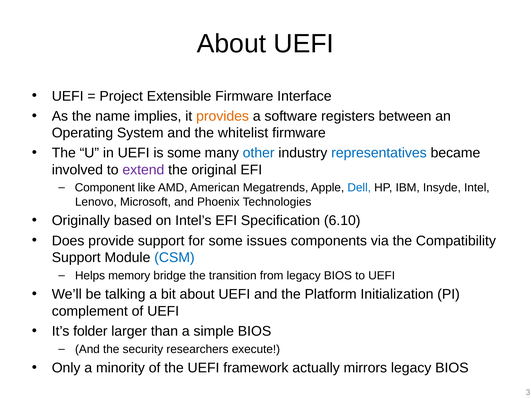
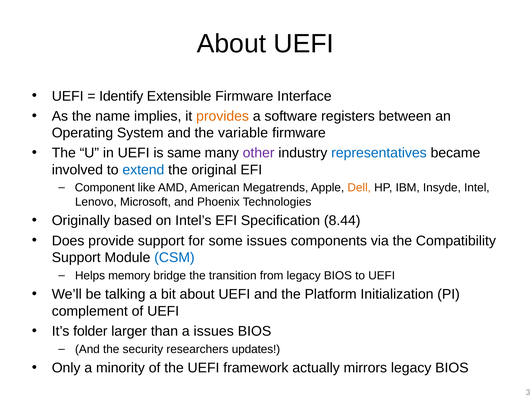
Project: Project -> Identify
whitelist: whitelist -> variable
is some: some -> same
other colour: blue -> purple
extend colour: purple -> blue
Dell colour: blue -> orange
6.10: 6.10 -> 8.44
a simple: simple -> issues
execute: execute -> updates
